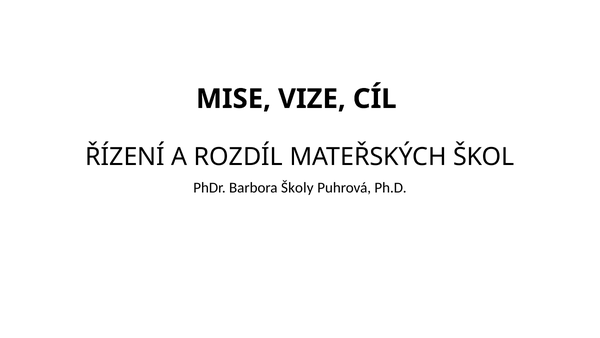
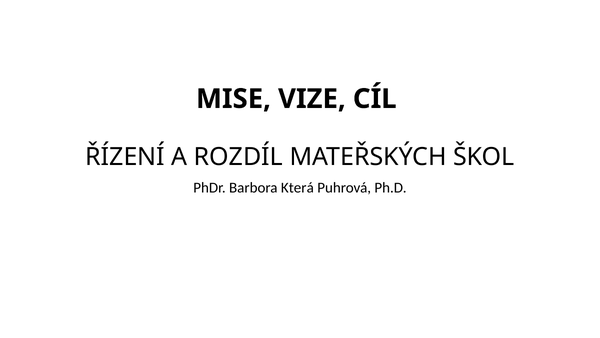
Školy: Školy -> Která
